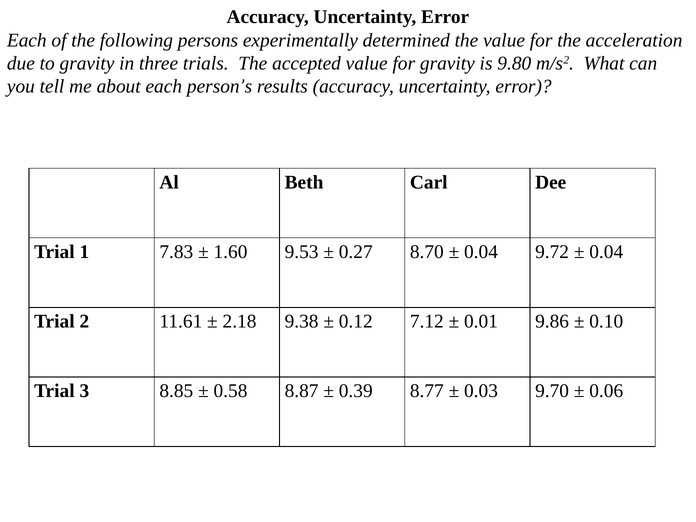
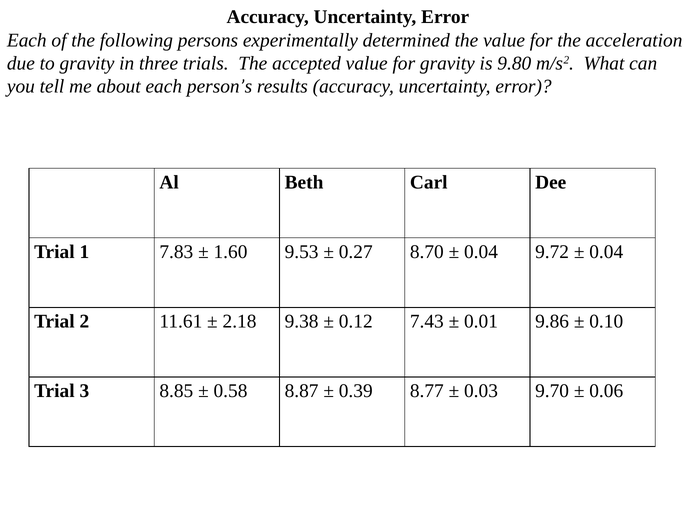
7.12: 7.12 -> 7.43
